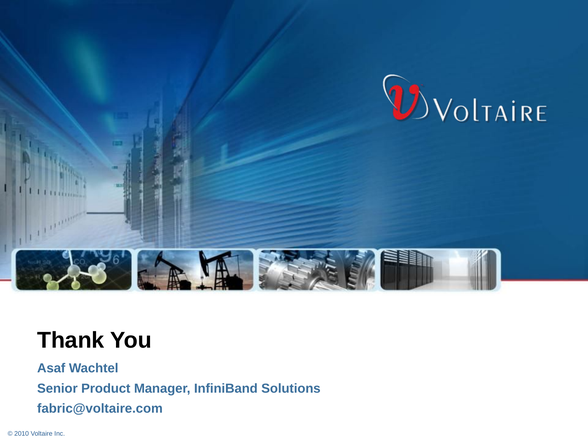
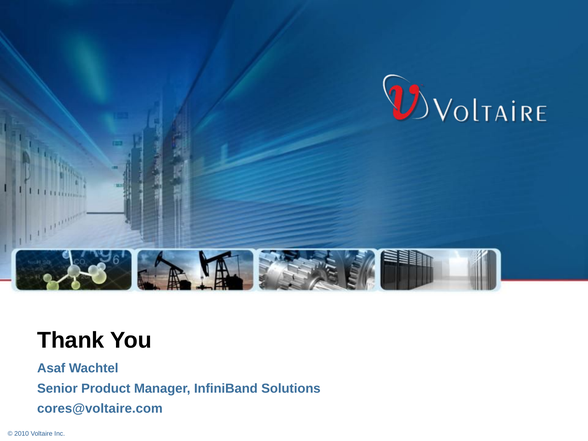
fabric@voltaire.com: fabric@voltaire.com -> cores@voltaire.com
